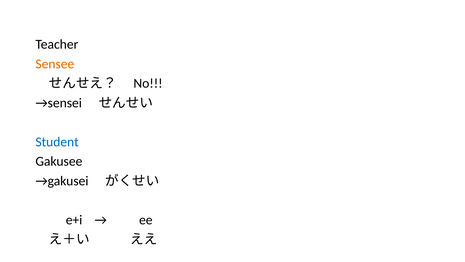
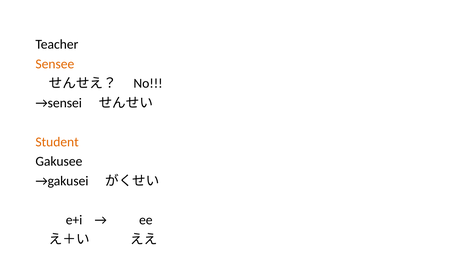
Student colour: blue -> orange
